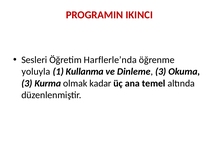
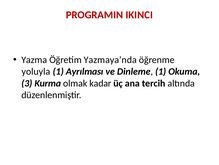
Sesleri: Sesleri -> Yazma
Harflerle’nda: Harflerle’nda -> Yazmaya’nda
Kullanma: Kullanma -> Ayrılması
Dinleme 3: 3 -> 1
temel: temel -> tercih
